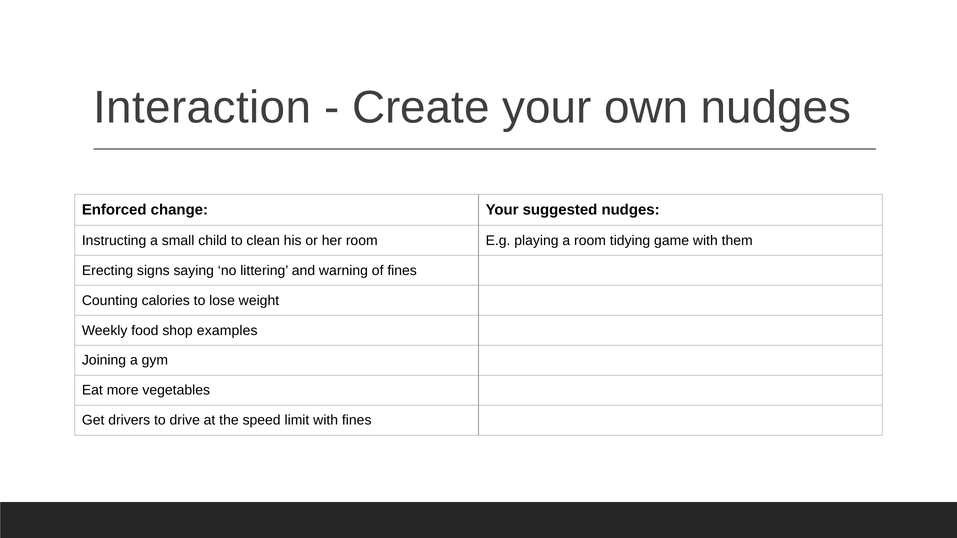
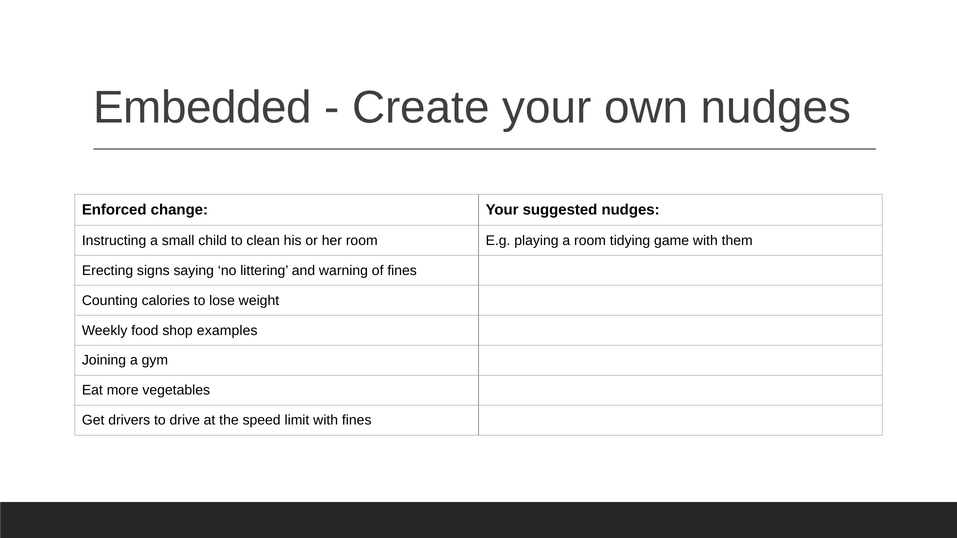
Interaction: Interaction -> Embedded
